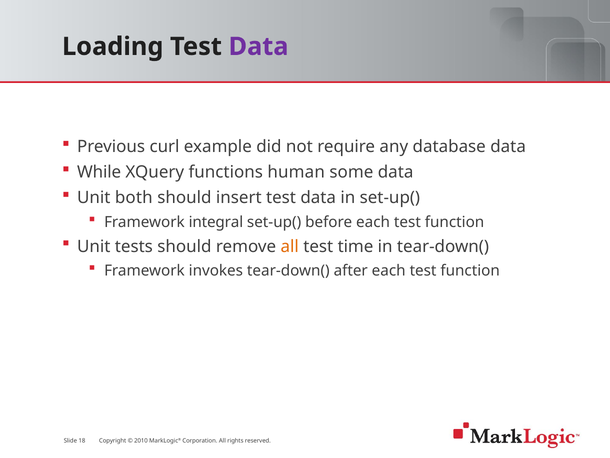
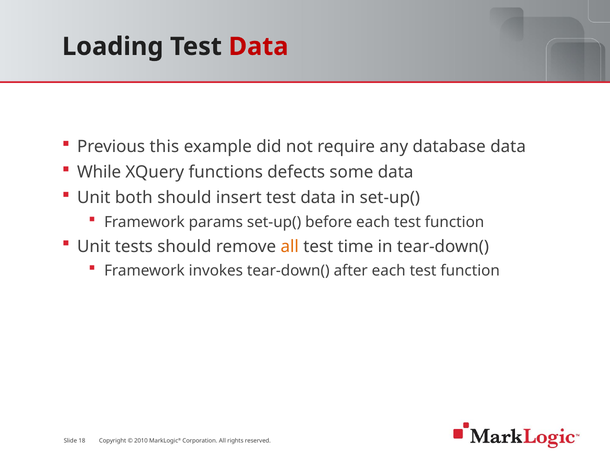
Data at (259, 46) colour: purple -> red
curl: curl -> this
human: human -> defects
integral: integral -> params
